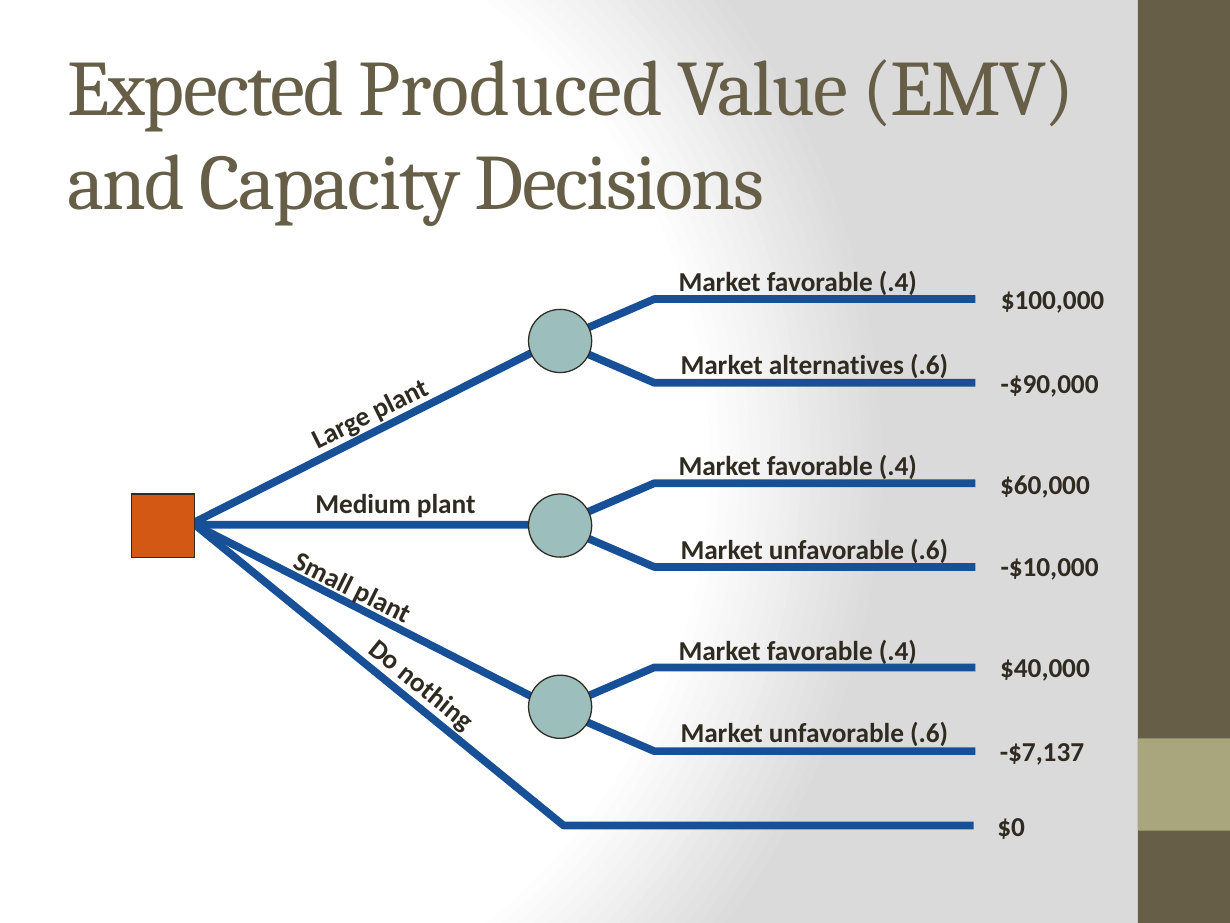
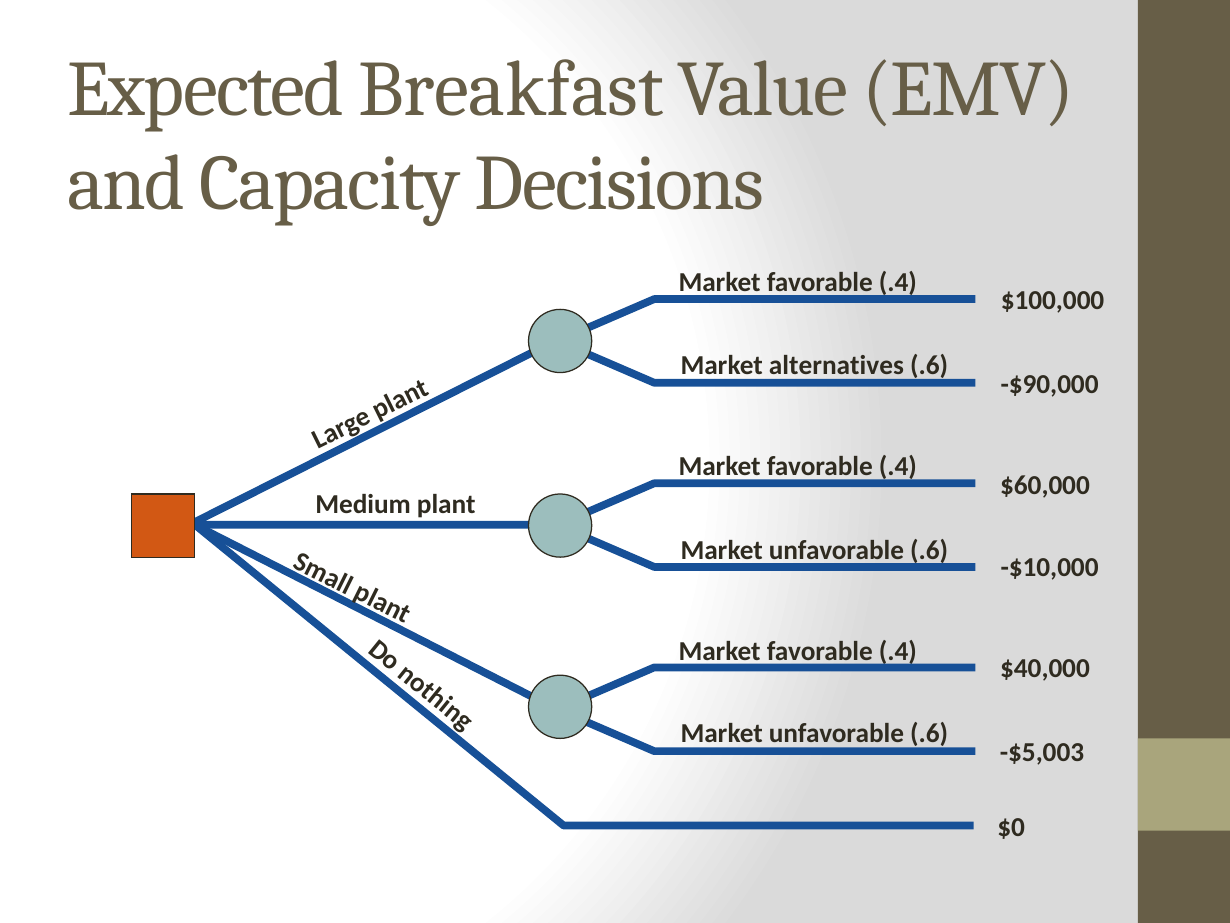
Produced: Produced -> Breakfast
-$7,137: -$7,137 -> -$5,003
